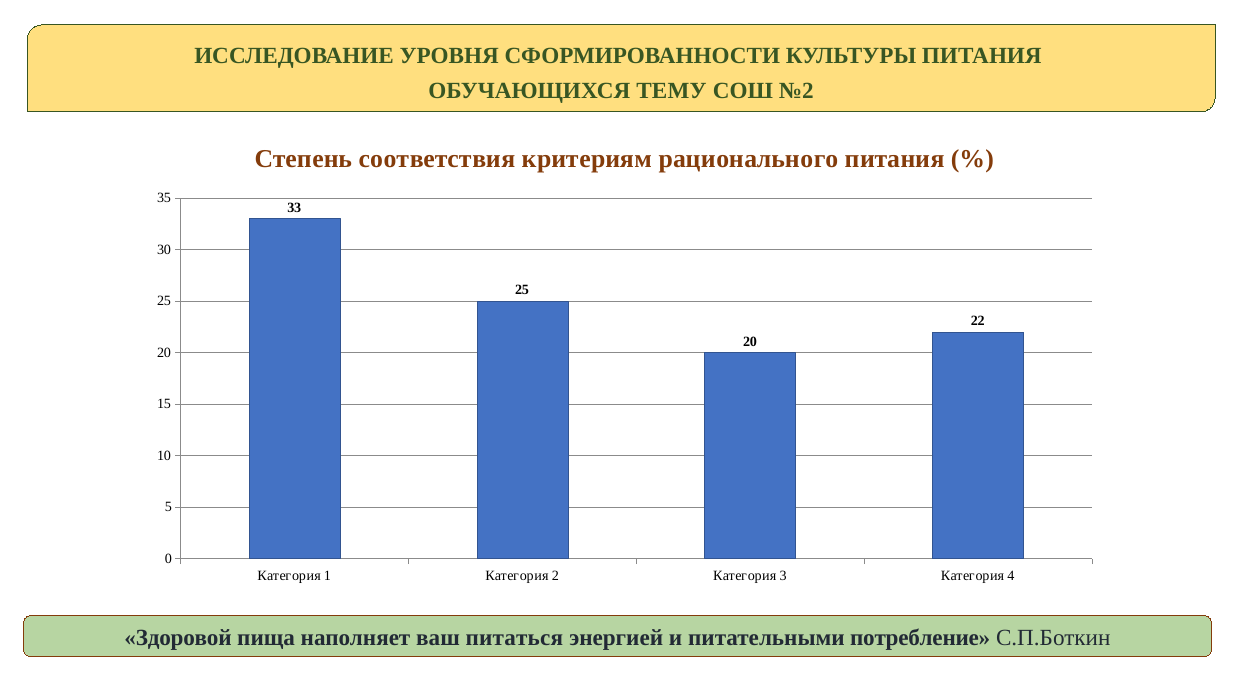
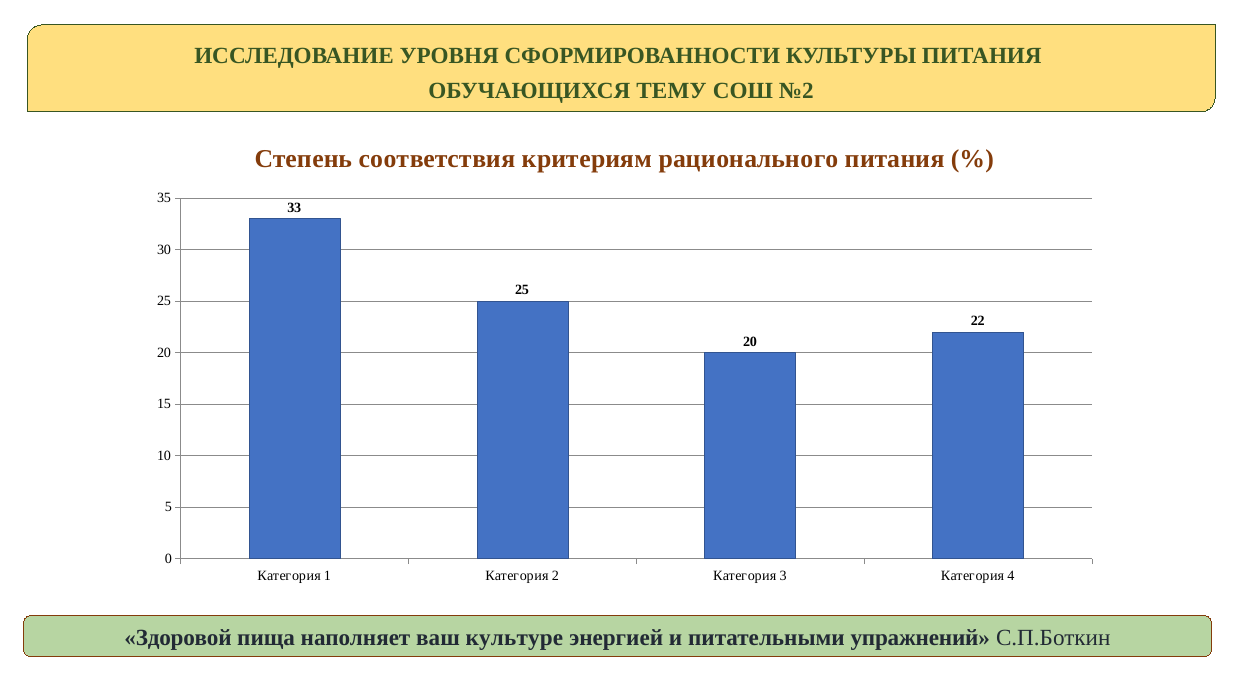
питаться: питаться -> культуре
потребление: потребление -> упражнений
